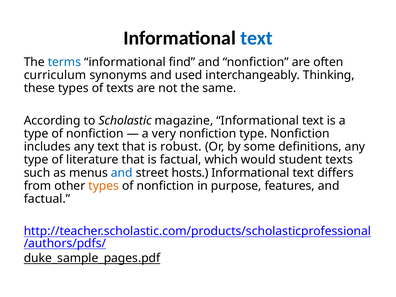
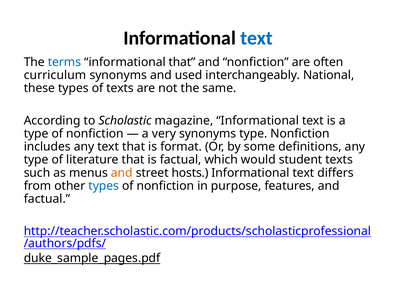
informational find: find -> that
Thinking: Thinking -> National
very nonfiction: nonfiction -> synonyms
robust: robust -> format
and at (122, 173) colour: blue -> orange
types at (104, 186) colour: orange -> blue
